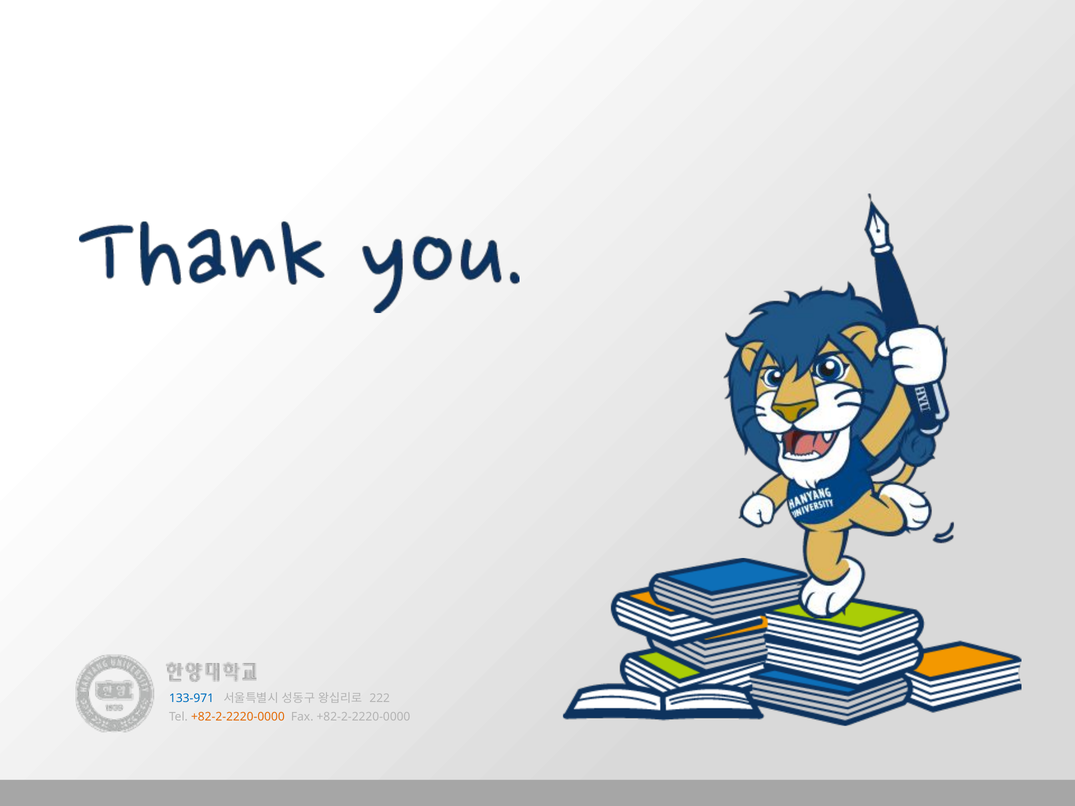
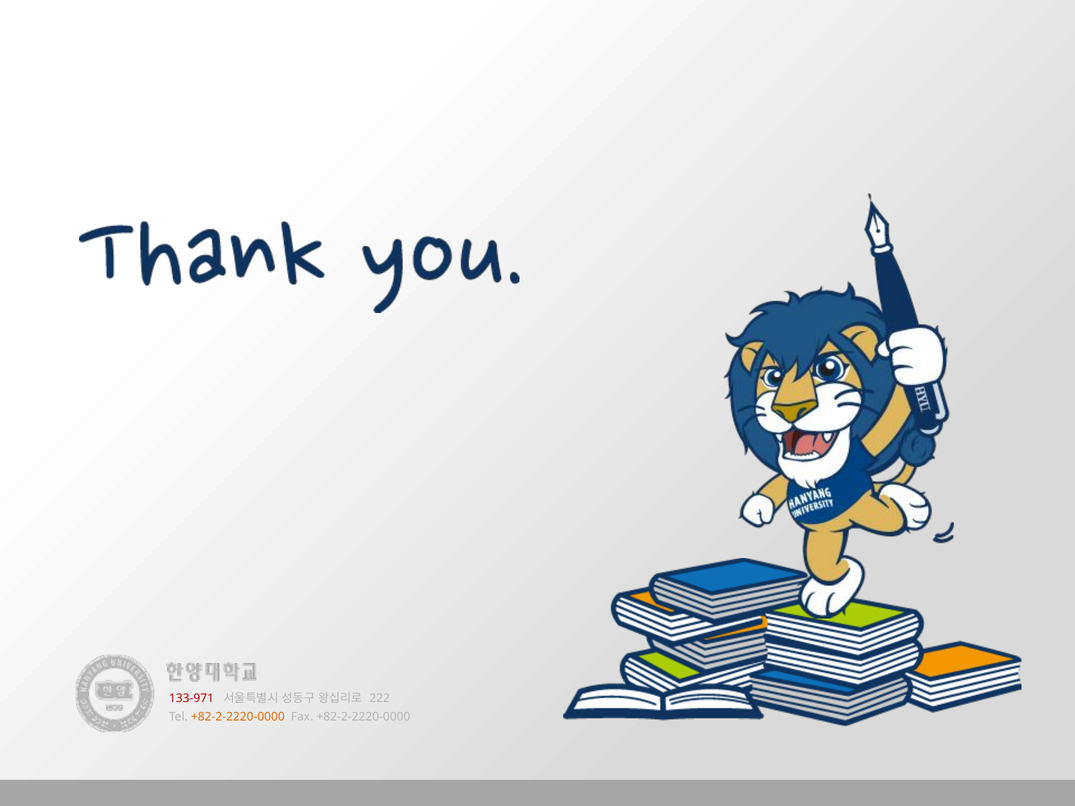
133-971 colour: blue -> red
